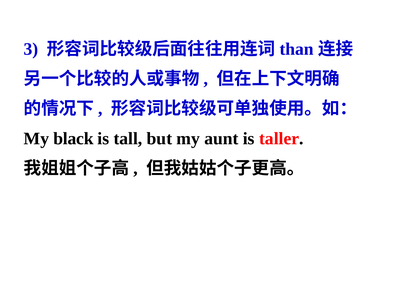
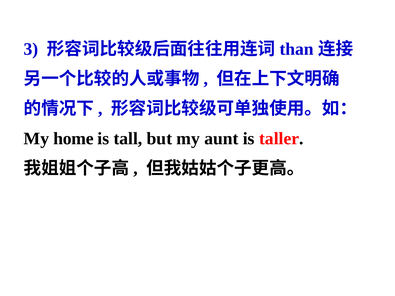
black: black -> home
